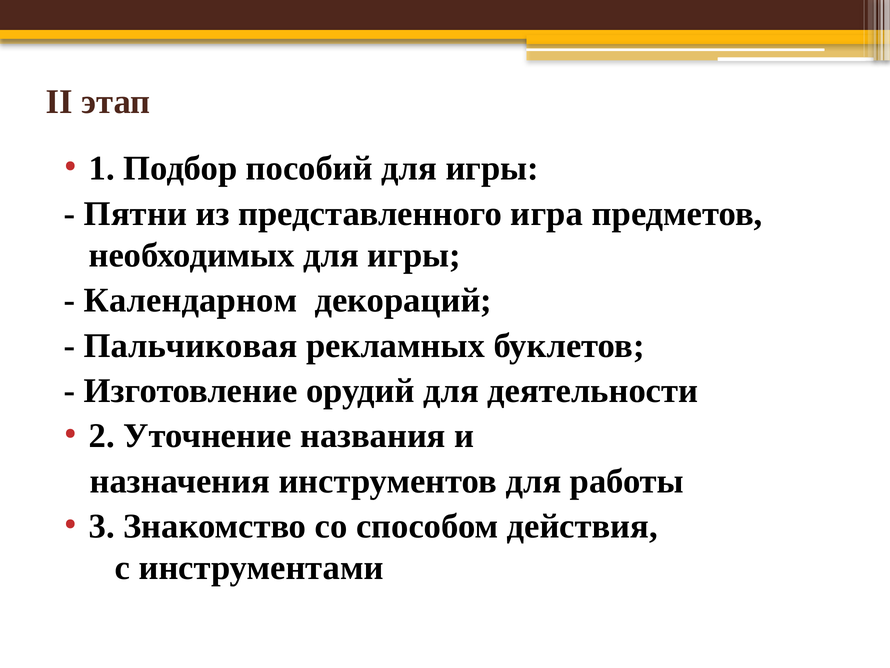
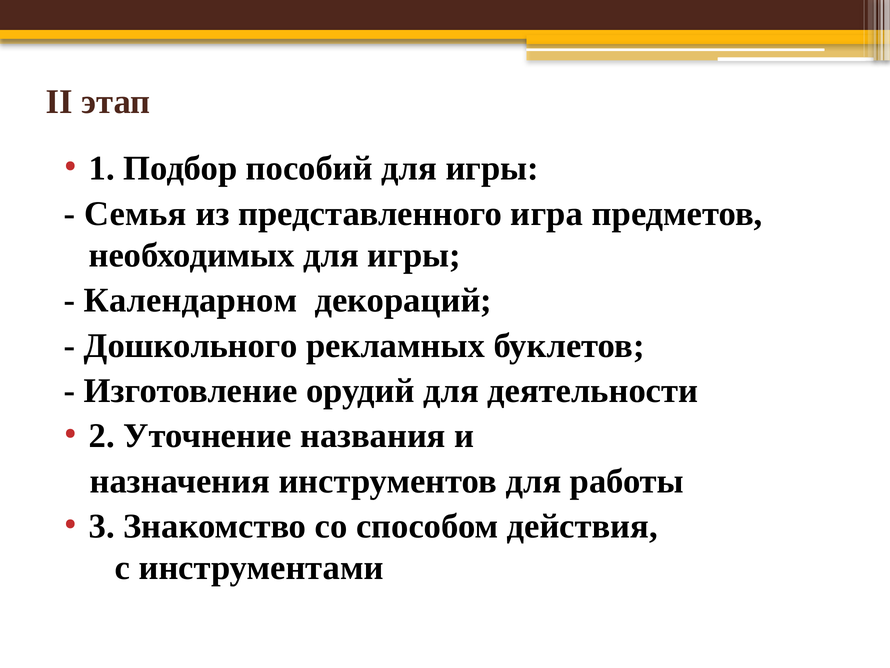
Пятни: Пятни -> Семья
Пальчиковая: Пальчиковая -> Дошкольного
